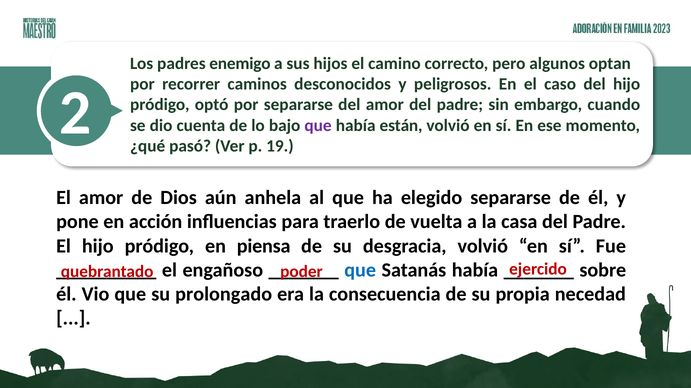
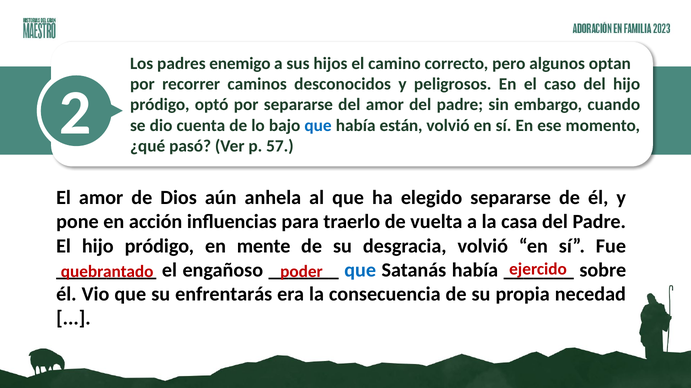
que at (318, 126) colour: purple -> blue
19: 19 -> 57
piensa: piensa -> mente
prolongado: prolongado -> enfrentarás
